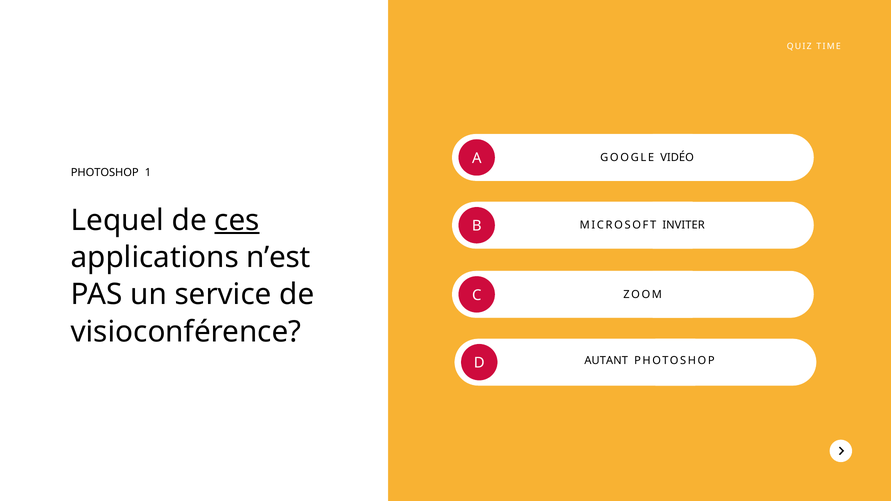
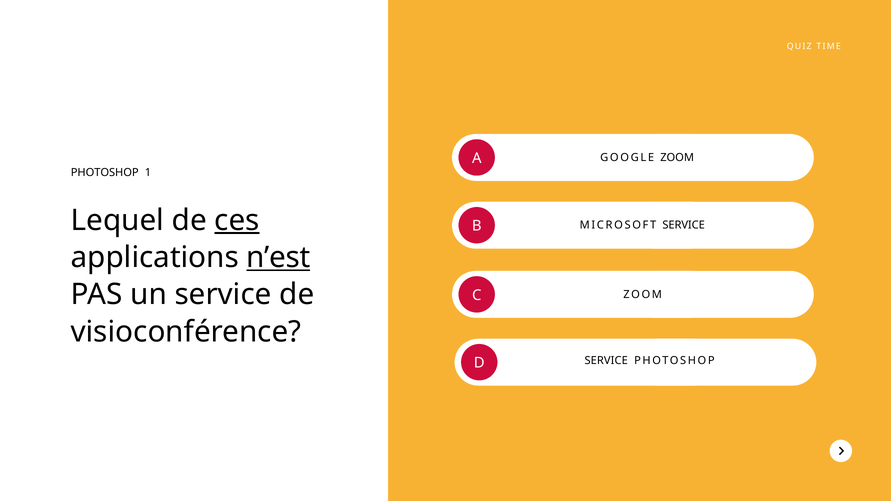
GOOGLE VIDÉO: VIDÉO -> ZOOM
MICROSOFT INVITER: INVITER -> SERVICE
n’est underline: none -> present
D AUTANT: AUTANT -> SERVICE
